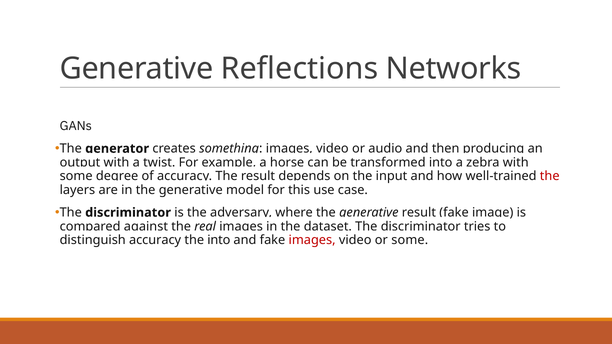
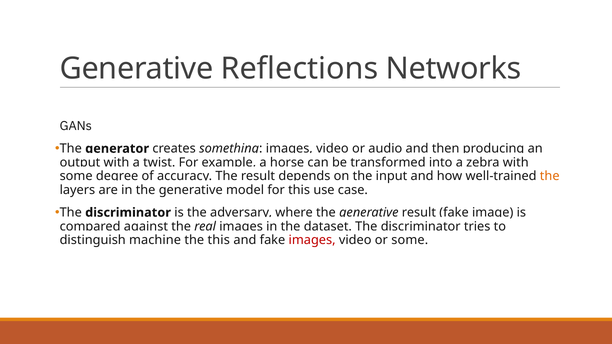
the at (550, 176) colour: red -> orange
distinguish accuracy: accuracy -> machine
the into: into -> this
